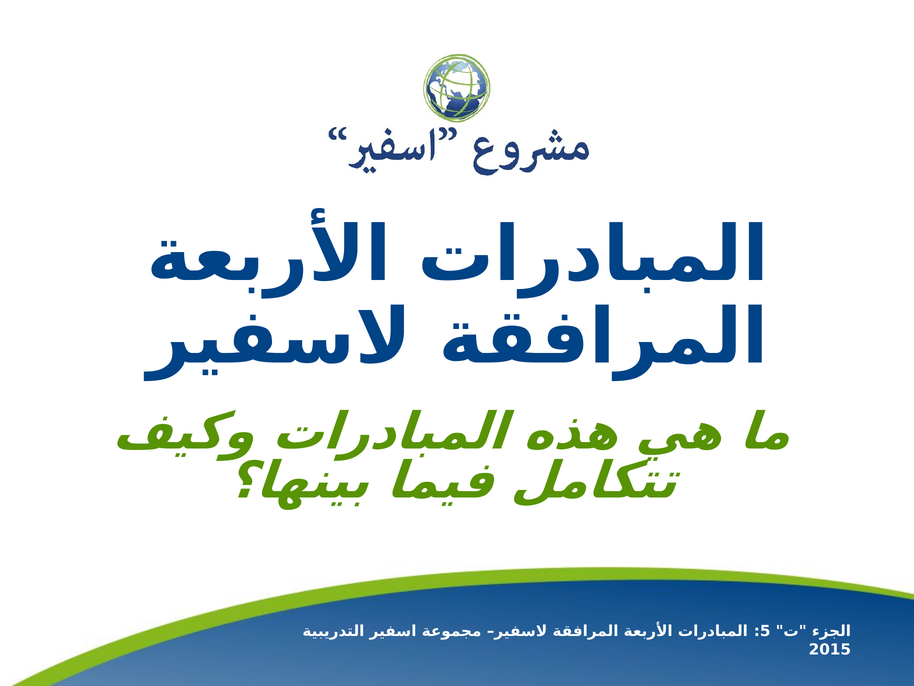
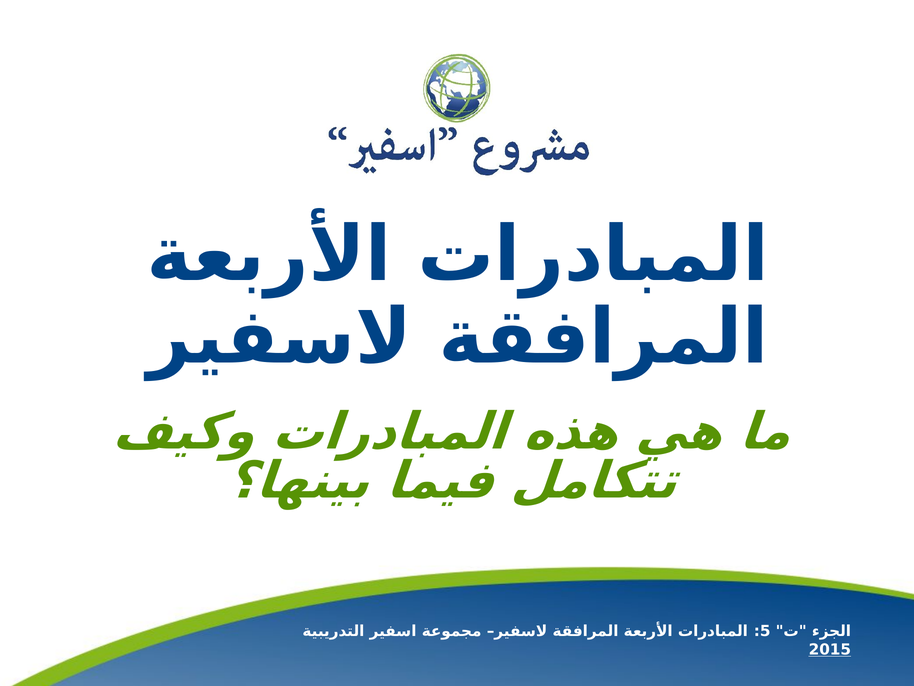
2015 underline: none -> present
